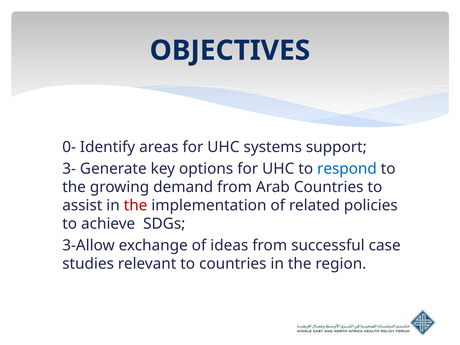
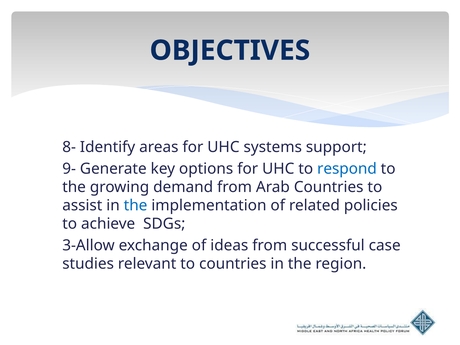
0-: 0- -> 8-
3-: 3- -> 9-
the at (136, 205) colour: red -> blue
